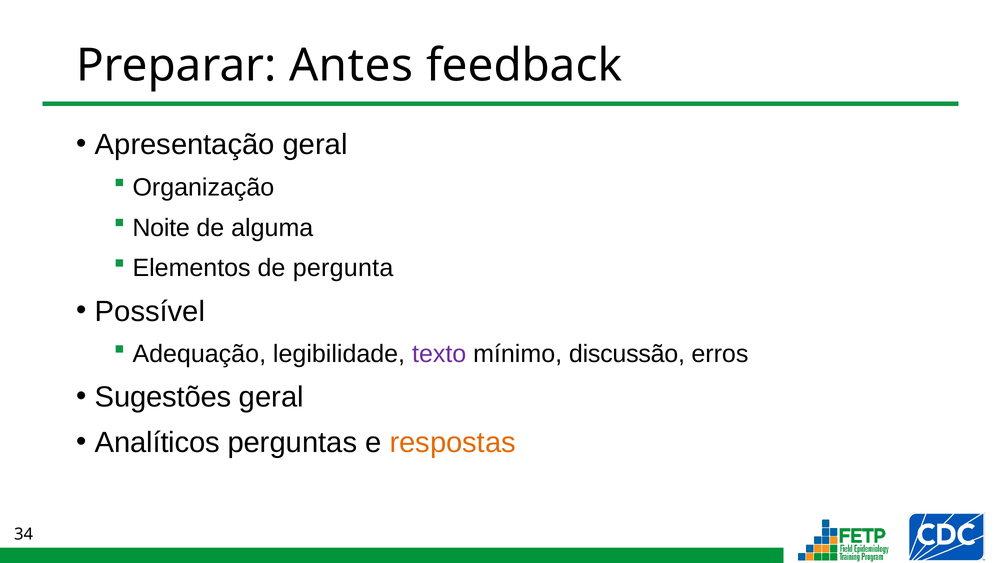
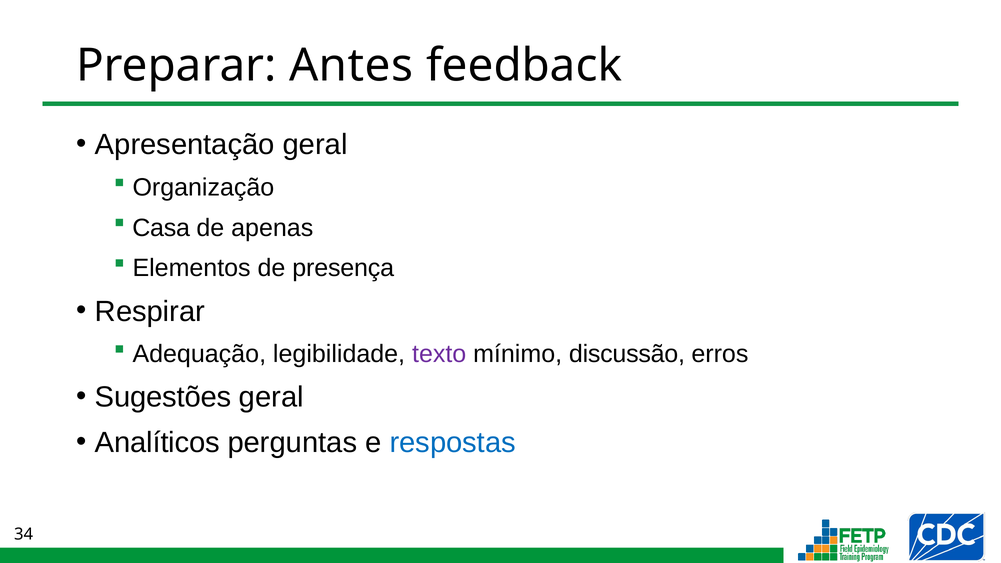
Noite: Noite -> Casa
alguma: alguma -> apenas
pergunta: pergunta -> presença
Possível: Possível -> Respirar
respostas colour: orange -> blue
